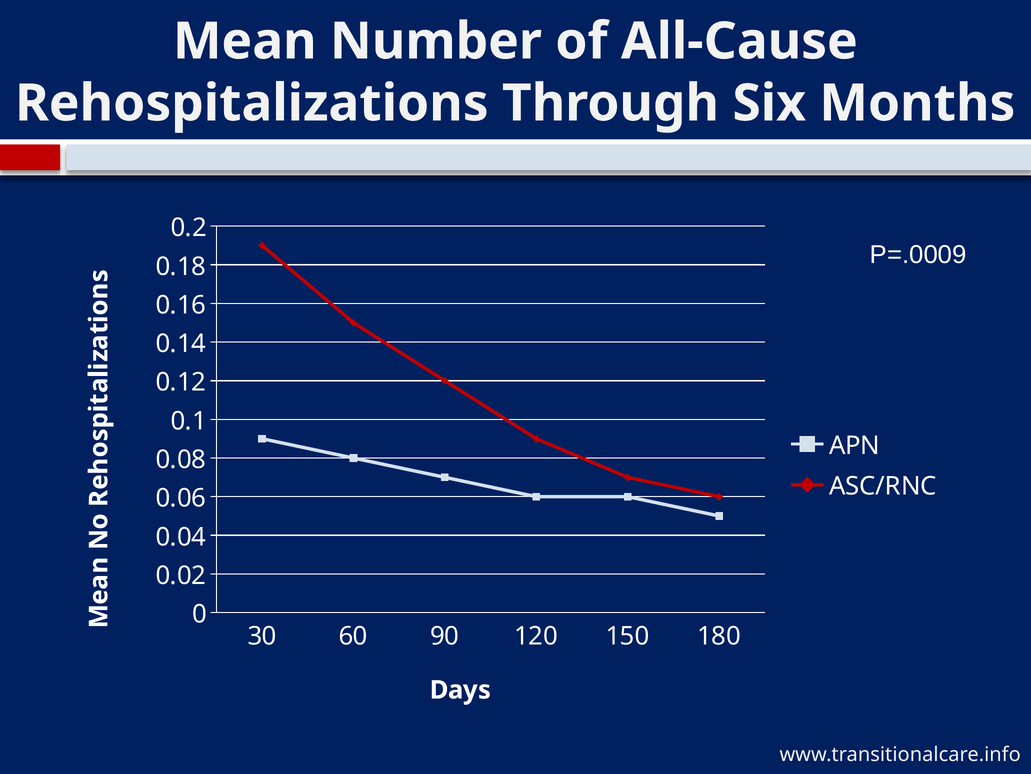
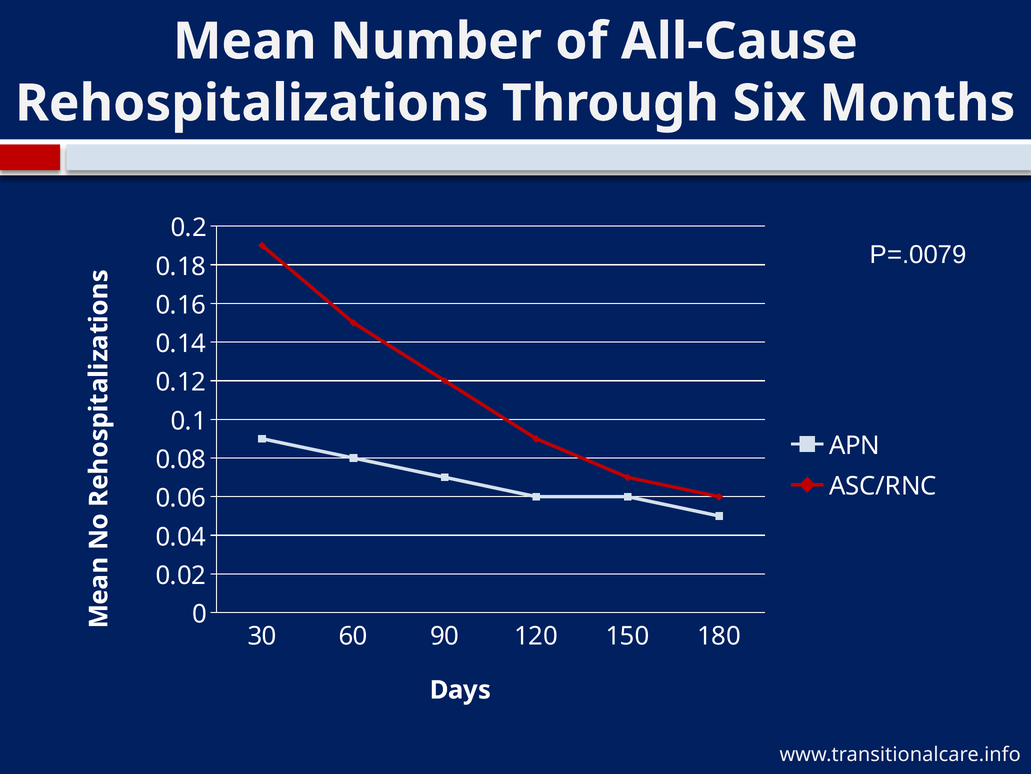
P=.0009: P=.0009 -> P=.0079
